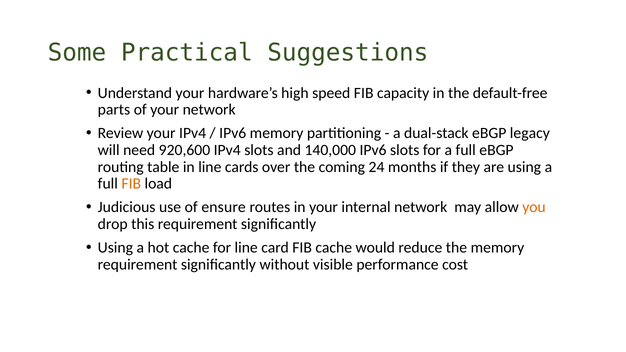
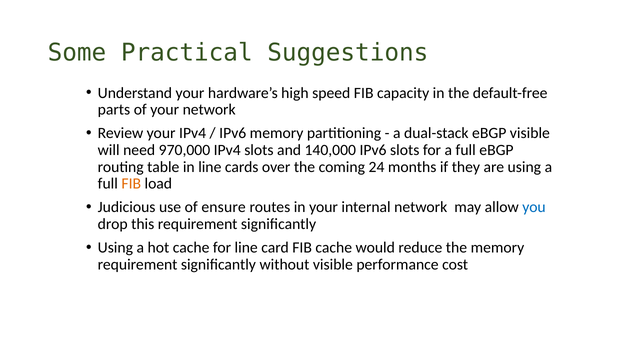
eBGP legacy: legacy -> visible
920,600: 920,600 -> 970,000
you colour: orange -> blue
